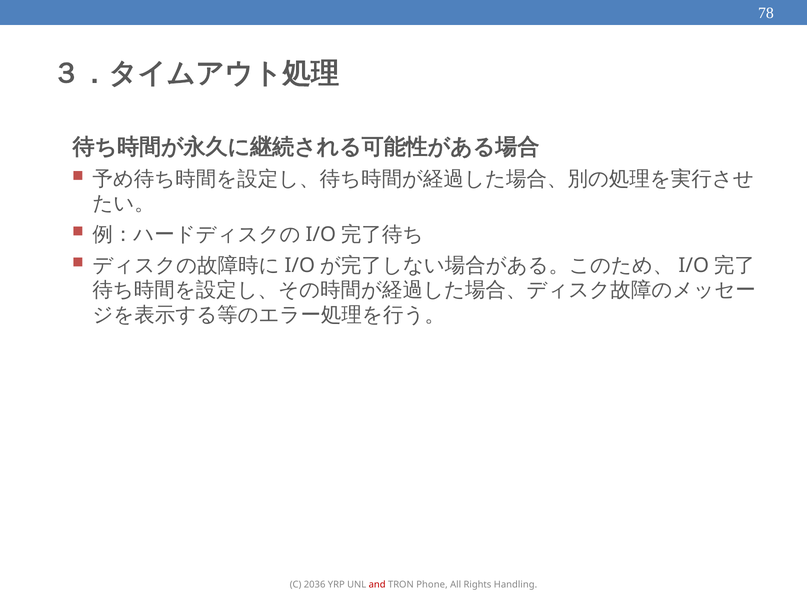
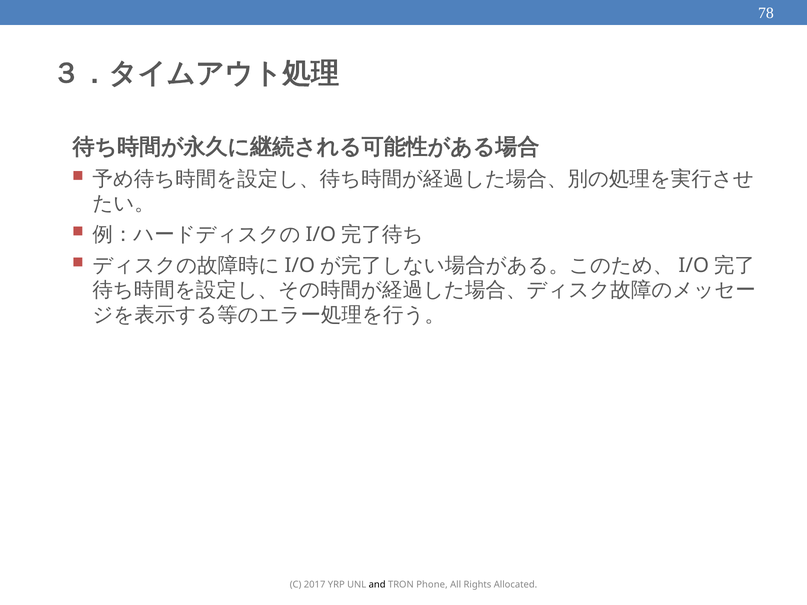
2036: 2036 -> 2017
and colour: red -> black
Handling: Handling -> Allocated
